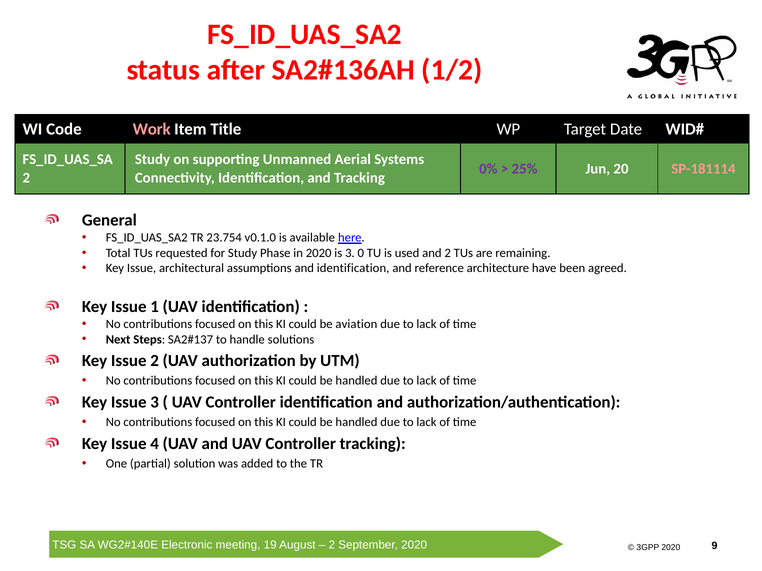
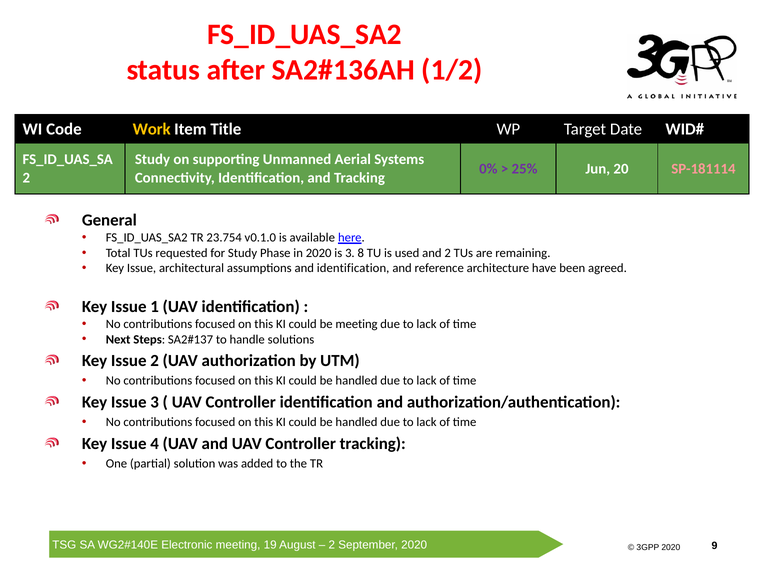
Work colour: pink -> yellow
0: 0 -> 8
be aviation: aviation -> meeting
